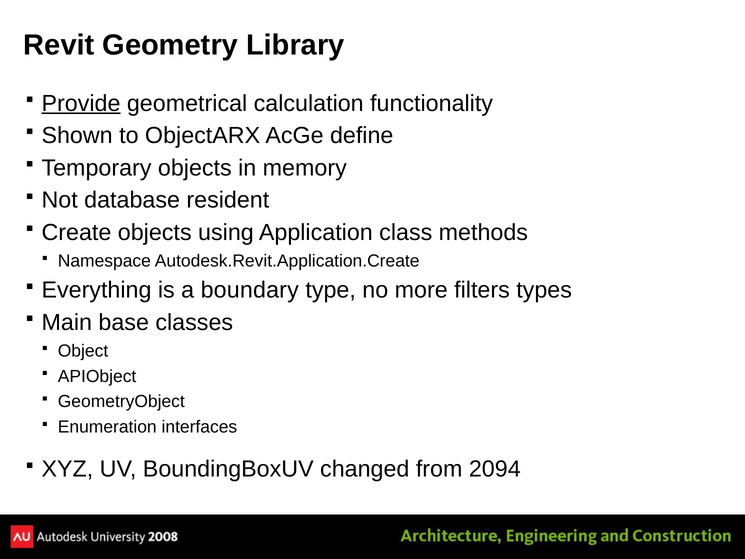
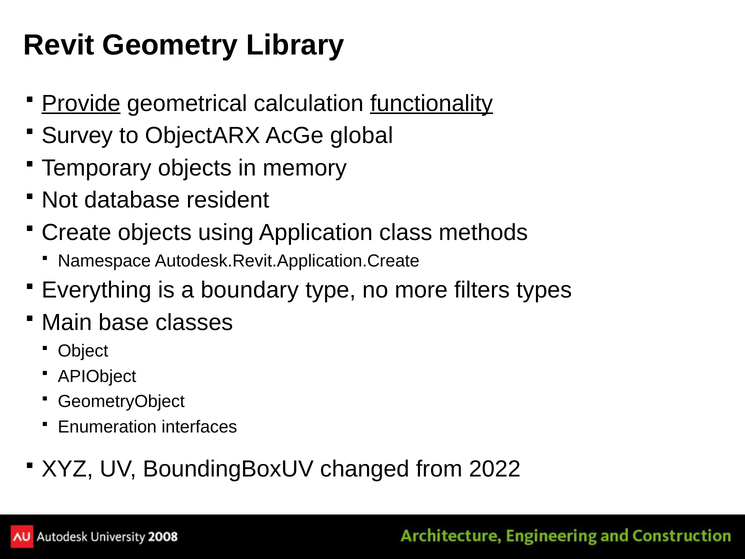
functionality underline: none -> present
Shown: Shown -> Survey
define: define -> global
2094: 2094 -> 2022
